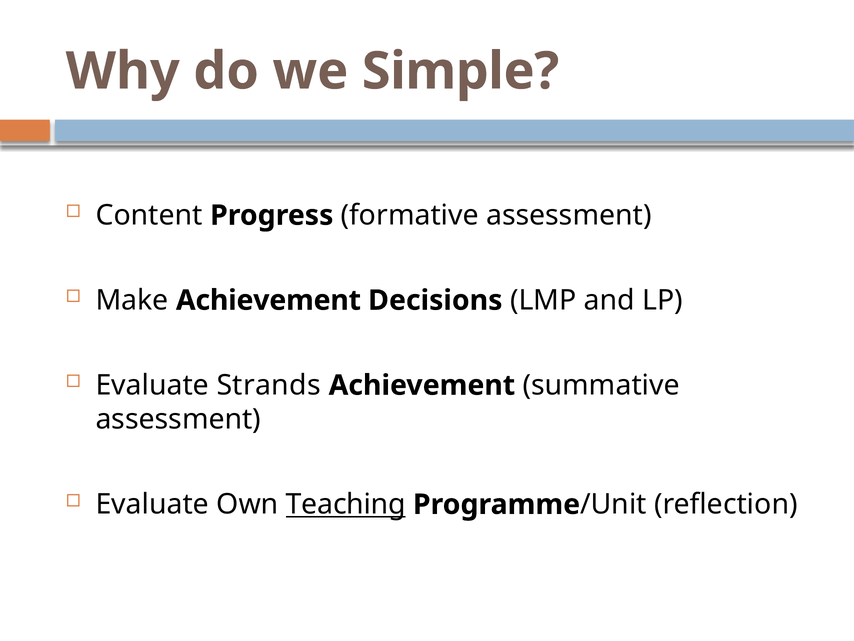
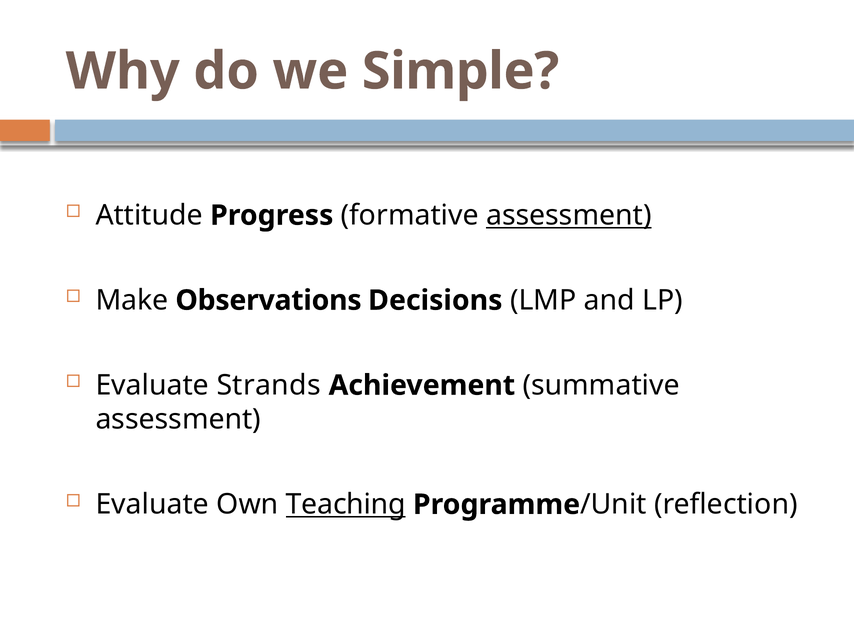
Content: Content -> Attitude
assessment at (569, 215) underline: none -> present
Make Achievement: Achievement -> Observations
